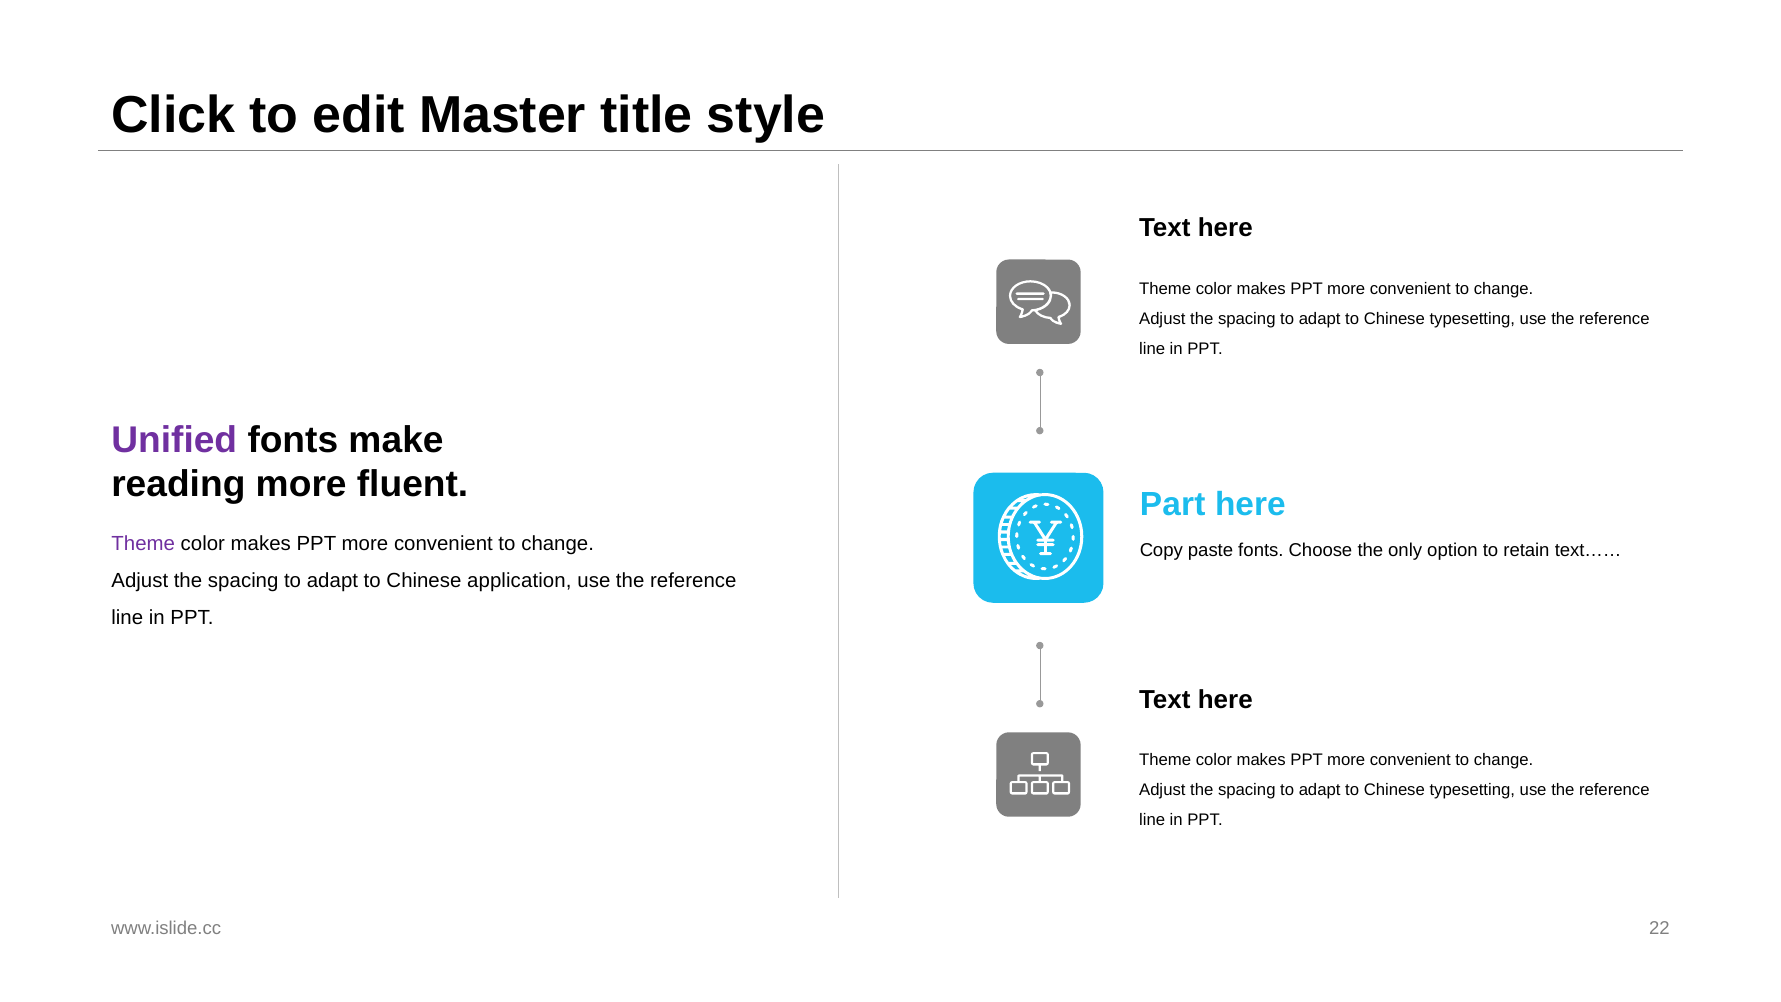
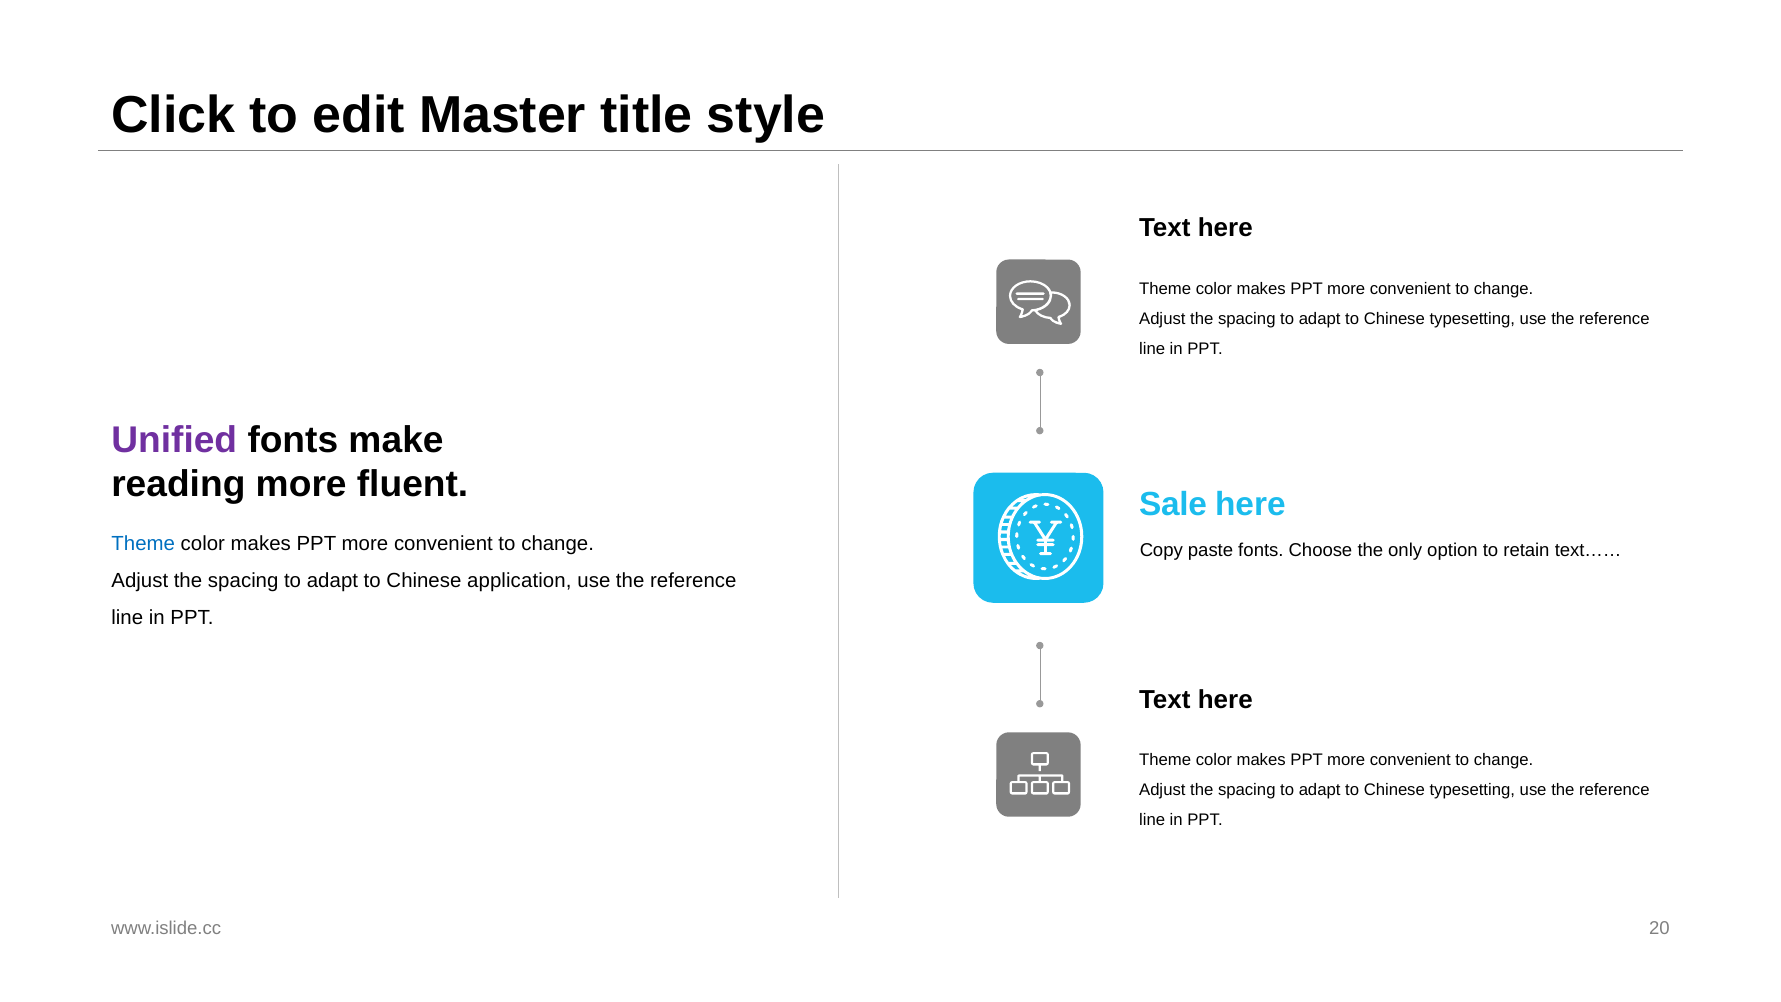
Part: Part -> Sale
Theme at (143, 544) colour: purple -> blue
22: 22 -> 20
